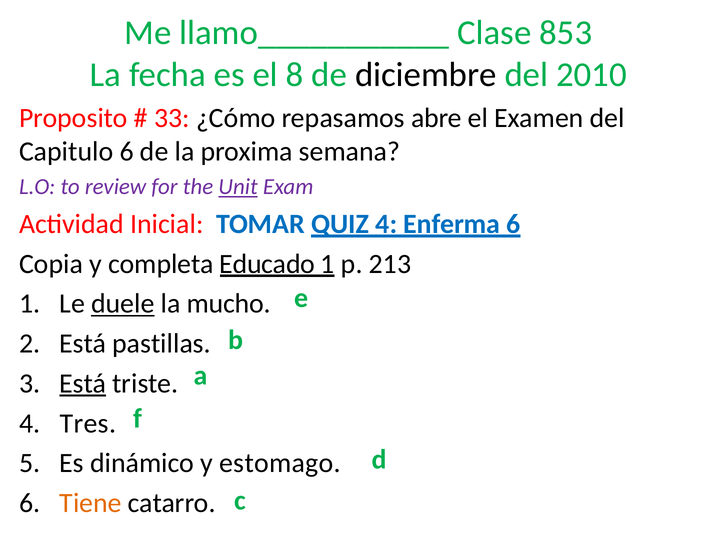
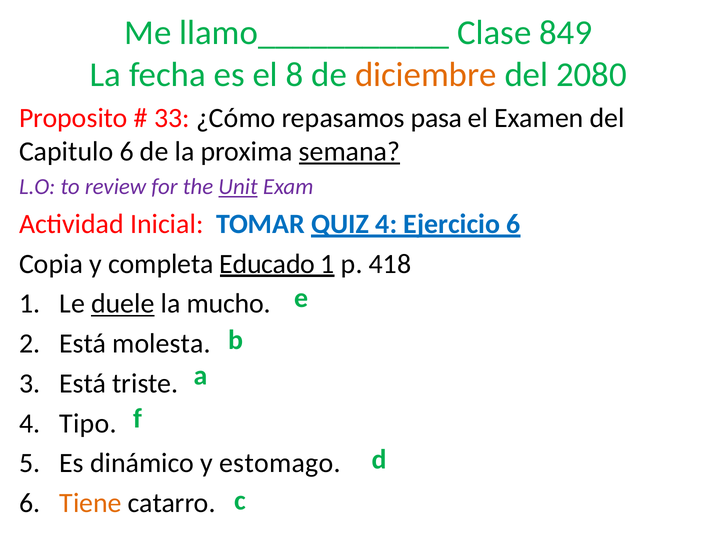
853: 853 -> 849
diciembre colour: black -> orange
2010: 2010 -> 2080
abre: abre -> pasa
semana underline: none -> present
Enferma: Enferma -> Ejercicio
213: 213 -> 418
pastillas: pastillas -> molesta
Está at (83, 383) underline: present -> none
Tres: Tres -> Tipo
